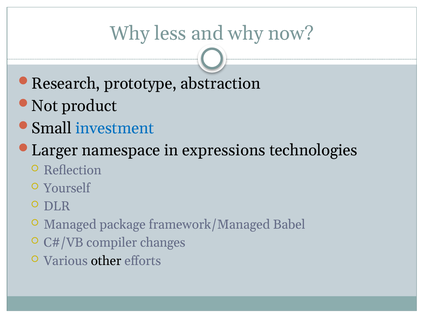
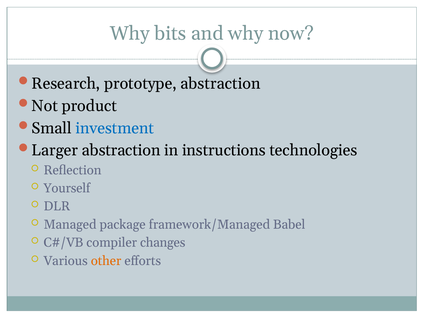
less: less -> bits
Larger namespace: namespace -> abstraction
expressions: expressions -> instructions
other colour: black -> orange
